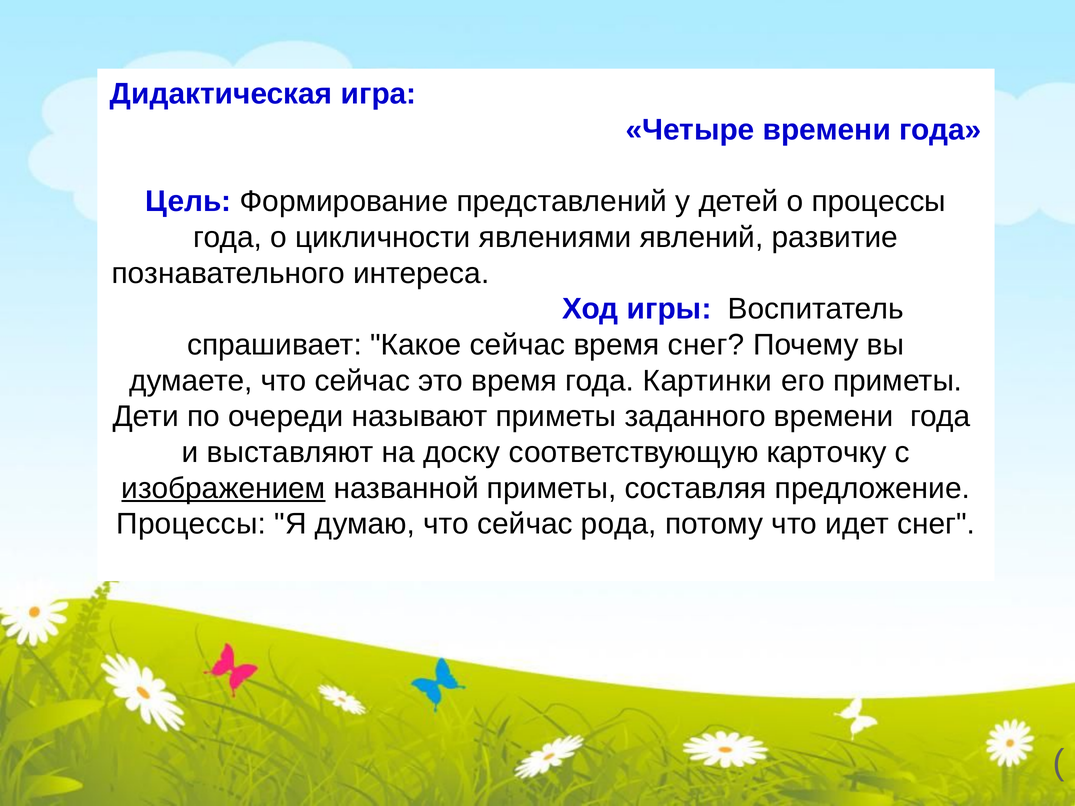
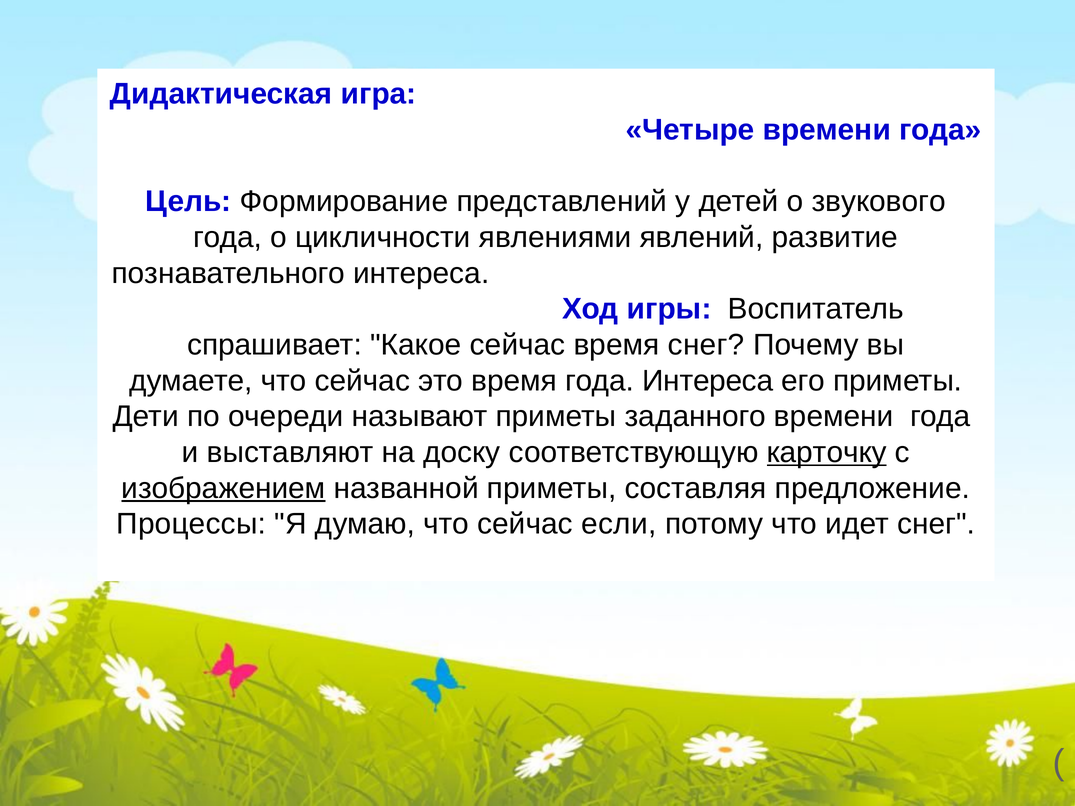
о процессы: процессы -> звукового
года Картинки: Картинки -> Интереса
карточку underline: none -> present
рода: рода -> если
